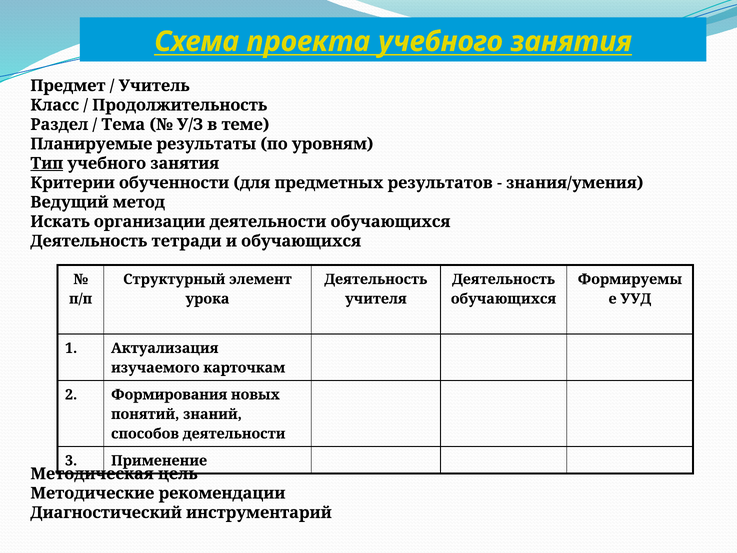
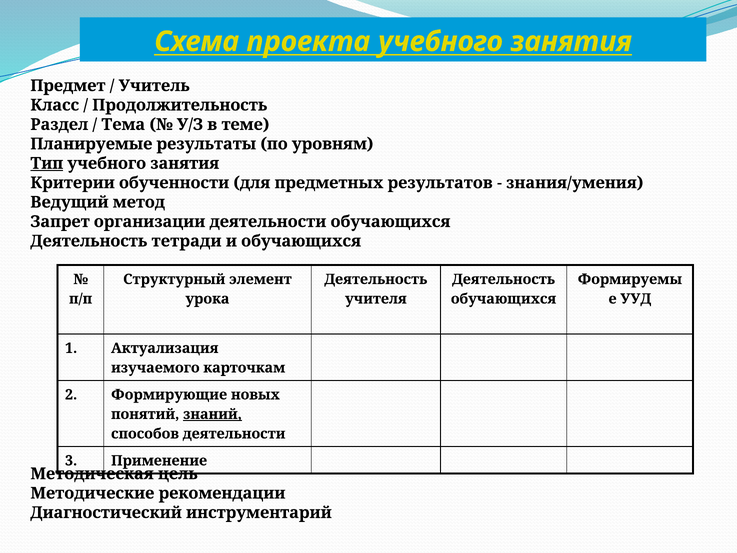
Искать: Искать -> Запрет
Формирования: Формирования -> Формирующие
знаний underline: none -> present
